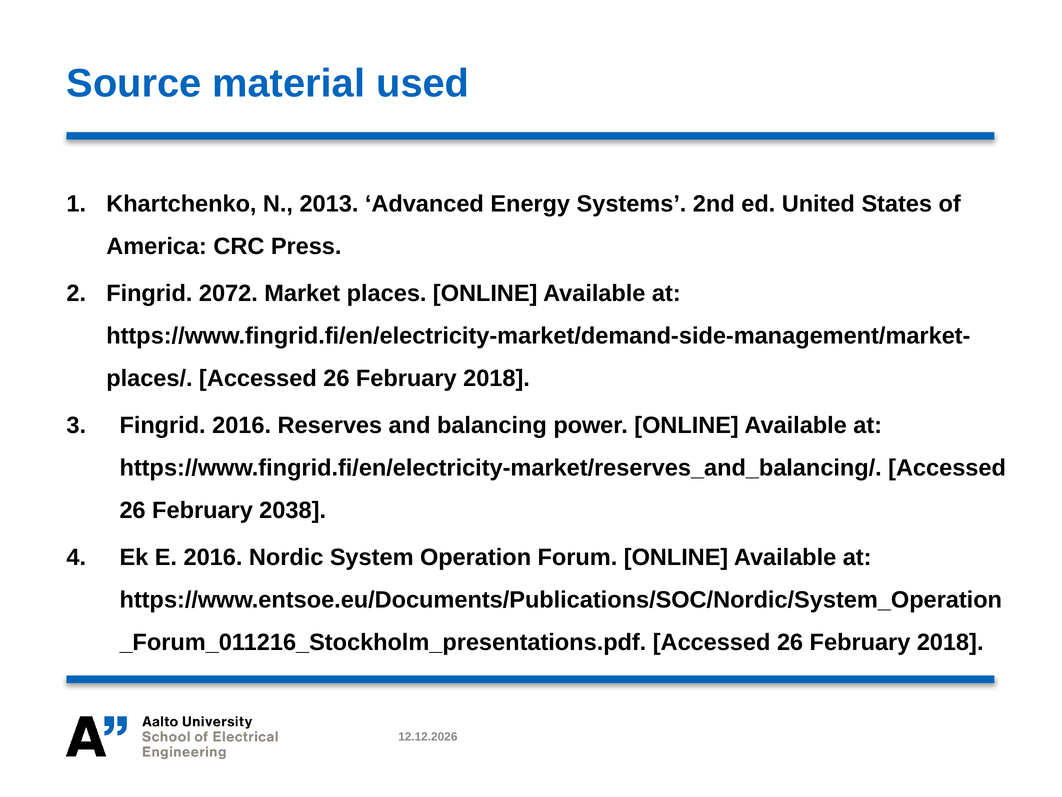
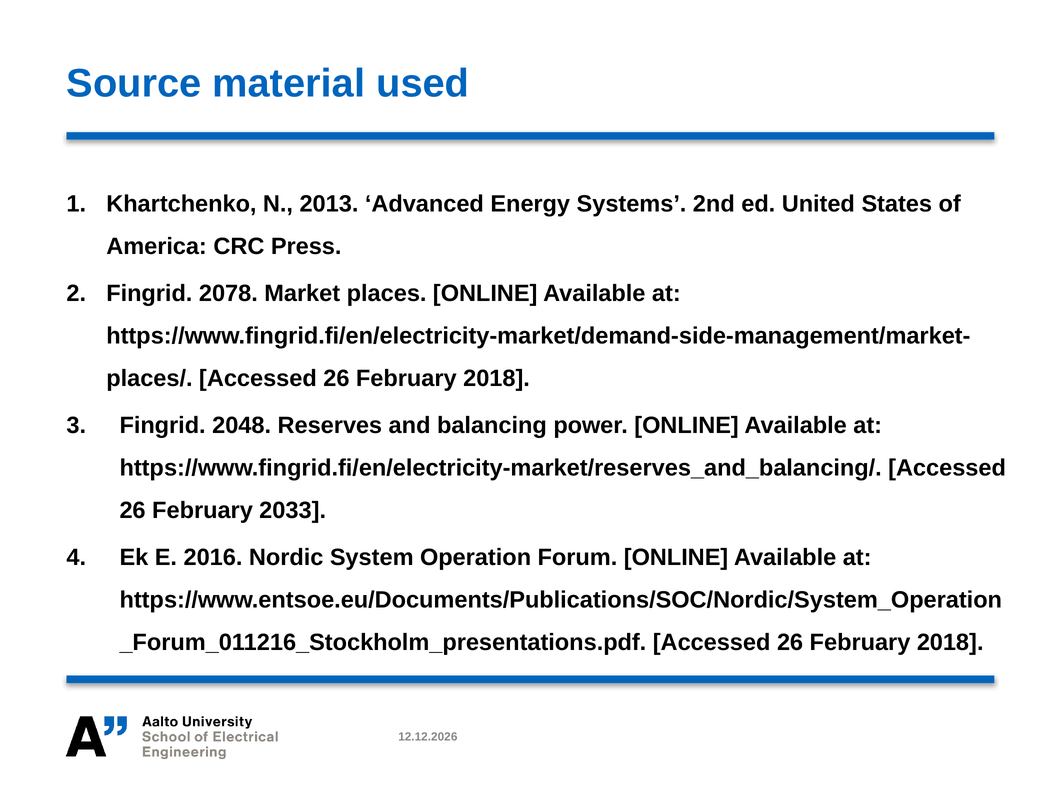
2072: 2072 -> 2078
Fingrid 2016: 2016 -> 2048
2038: 2038 -> 2033
